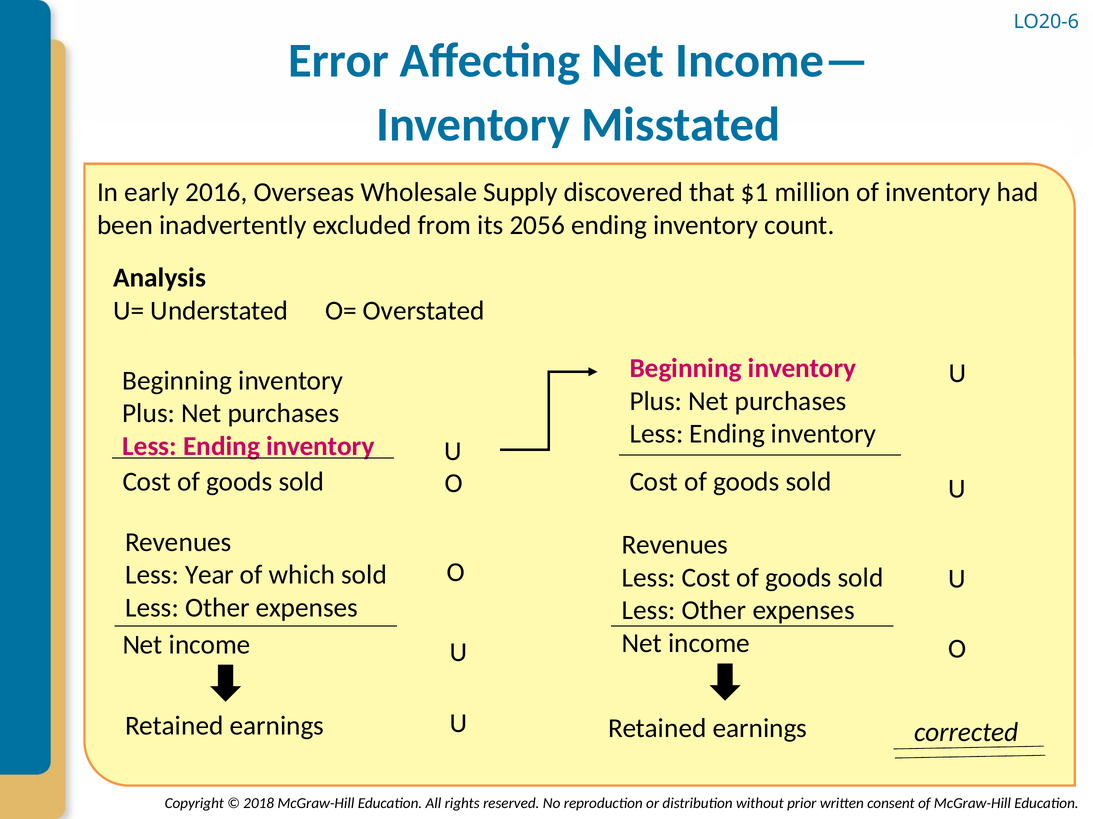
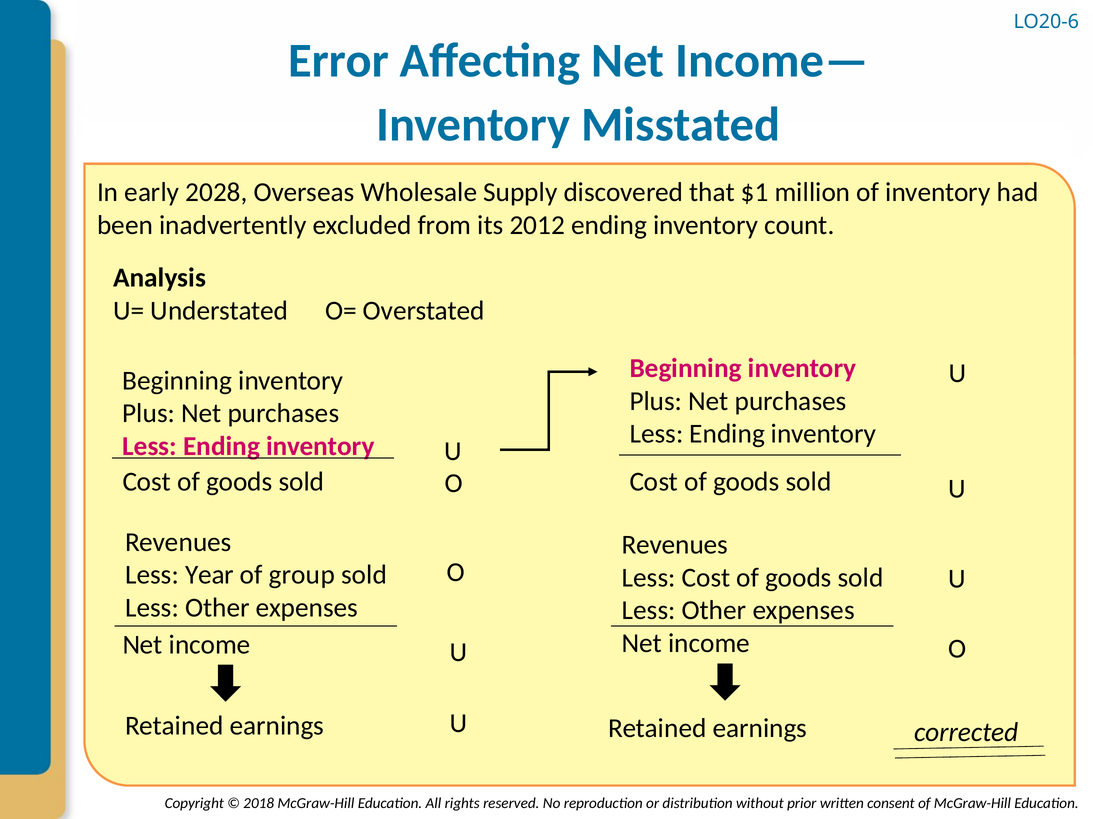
2016: 2016 -> 2028
2056: 2056 -> 2012
which: which -> group
